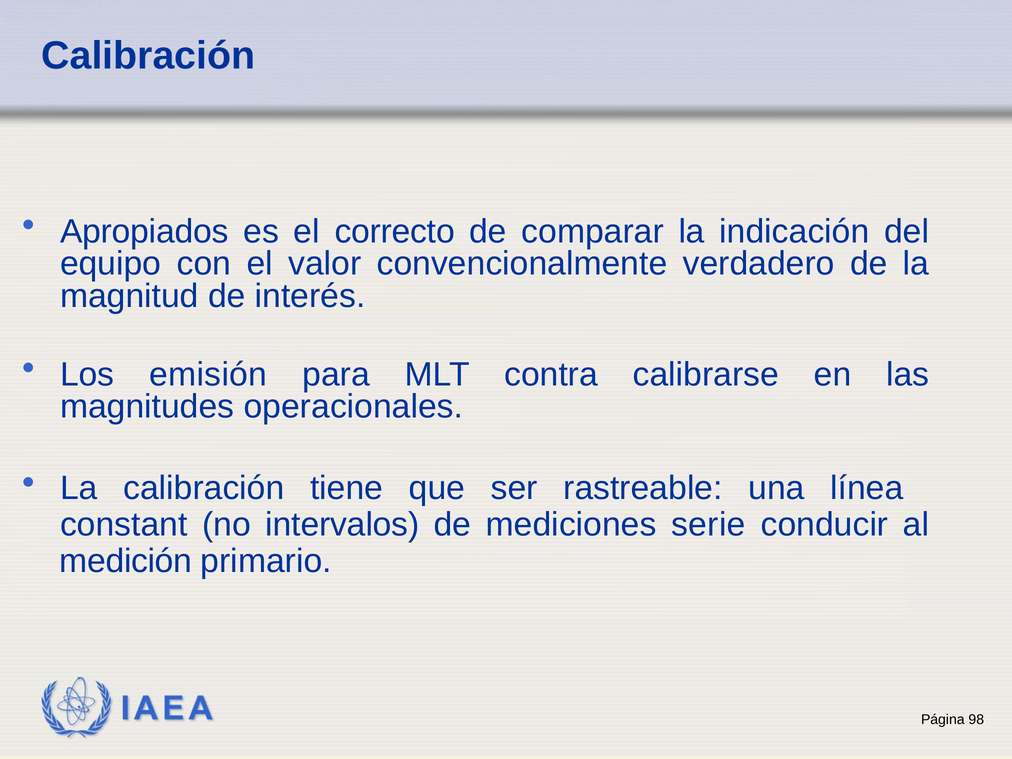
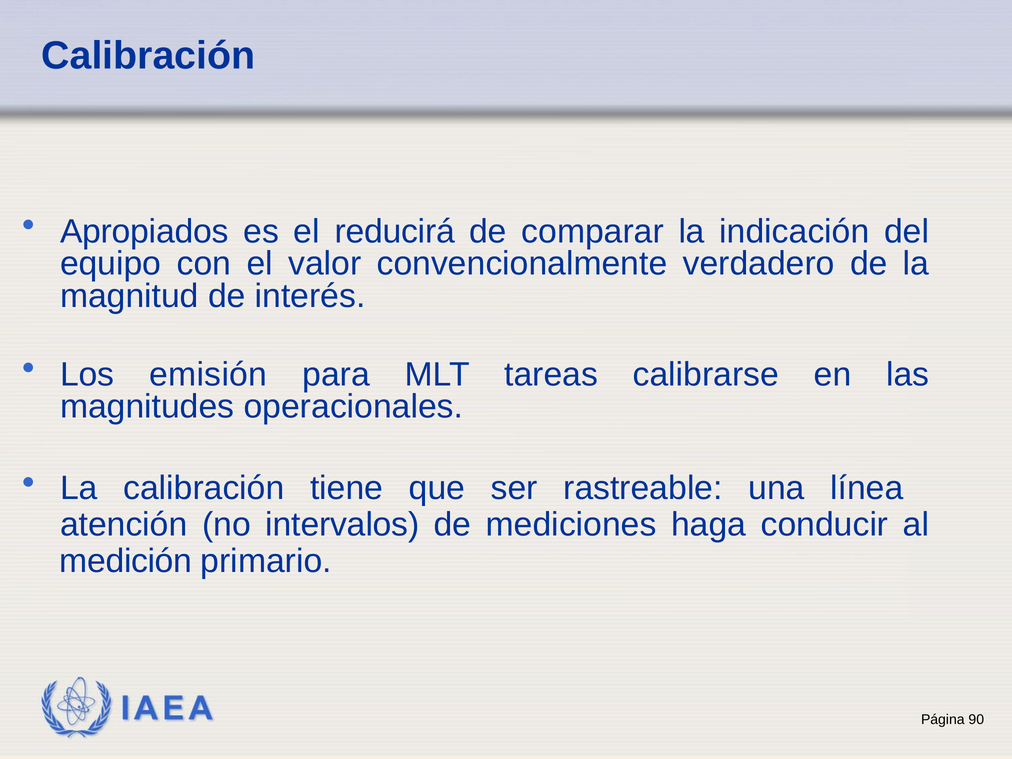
correcto: correcto -> reducirá
contra: contra -> tareas
constant: constant -> atención
serie: serie -> haga
98: 98 -> 90
